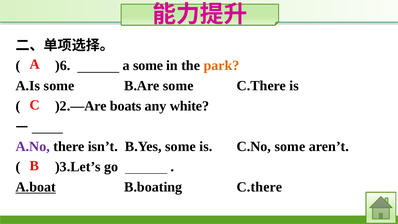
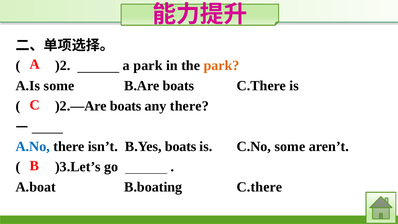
)6: )6 -> )2
a some: some -> park
B.Are some: some -> boats
any white: white -> there
A.No colour: purple -> blue
B.Yes some: some -> boats
A.boat underline: present -> none
